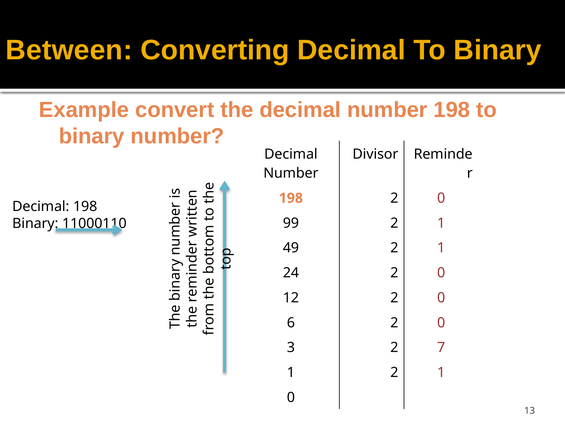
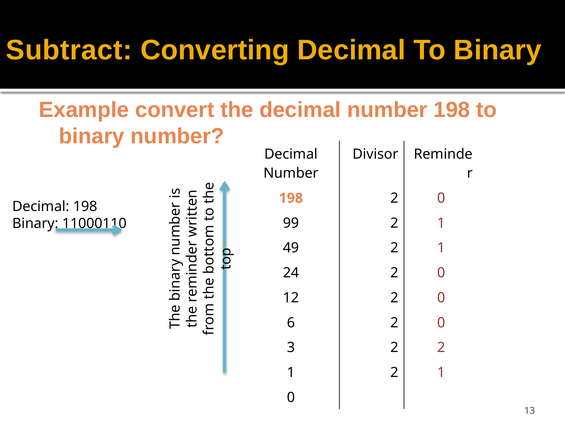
Between: Between -> Subtract
2 7: 7 -> 2
